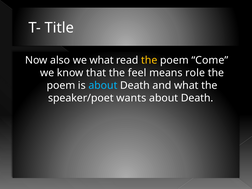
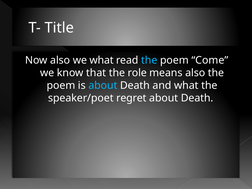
the at (149, 60) colour: yellow -> light blue
feel: feel -> role
means role: role -> also
wants: wants -> regret
